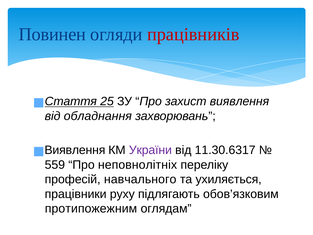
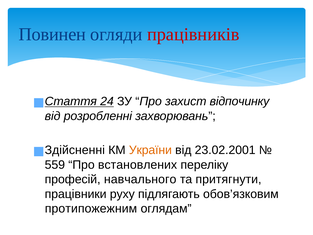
25: 25 -> 24
захист виявлення: виявлення -> відпочинку
обладнання: обладнання -> розробленні
Виявлення at (75, 150): Виявлення -> Здійсненні
України colour: purple -> orange
11.30.6317: 11.30.6317 -> 23.02.2001
неповнолітніх: неповнолітніх -> встановлених
ухиляється: ухиляється -> притягнути
